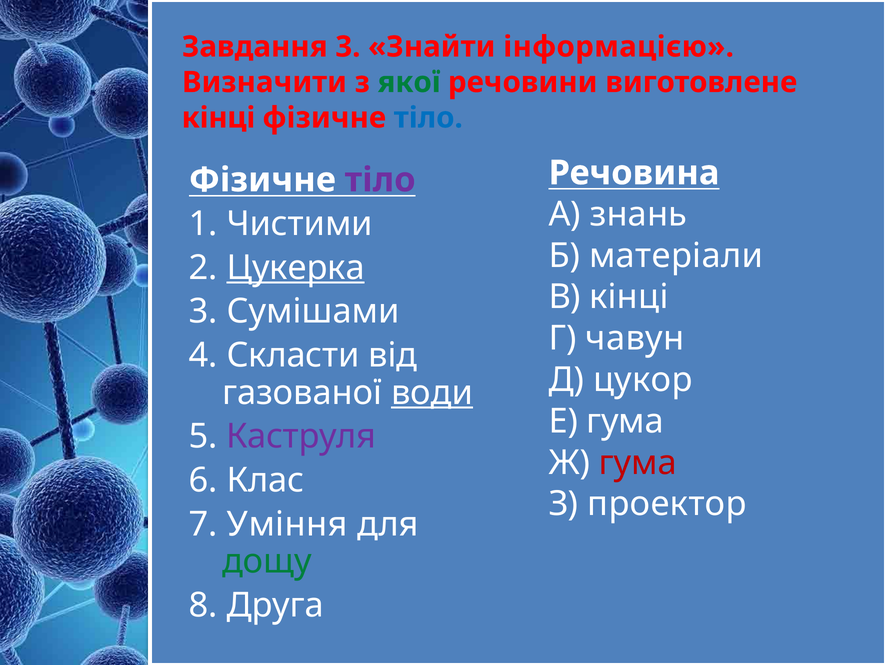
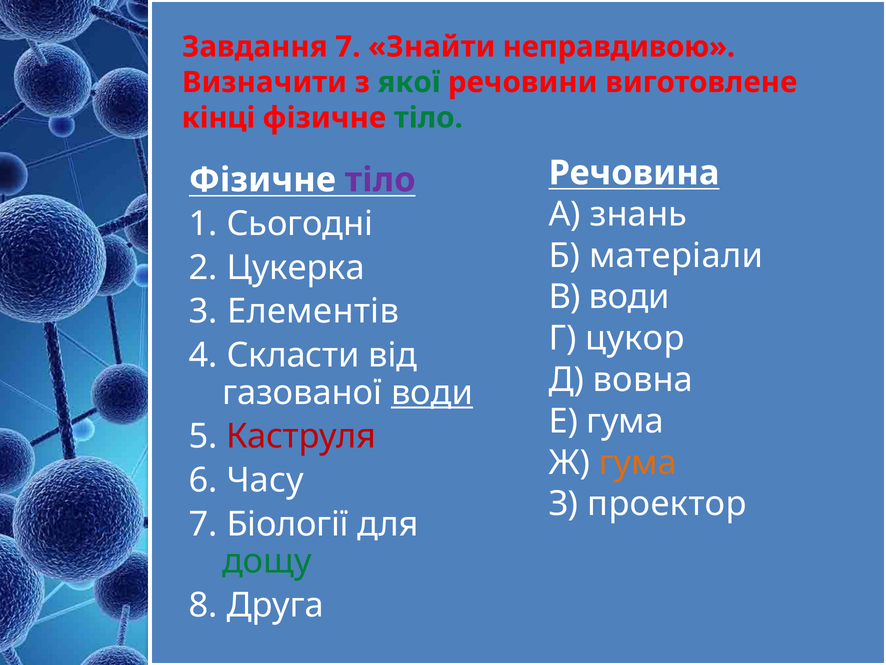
Завдання 3: 3 -> 7
інформацією: інформацією -> неправдивою
тіло at (428, 118) colour: blue -> green
Чистими: Чистими -> Сьогодні
Цукерка underline: present -> none
В кінці: кінці -> води
Сумішами: Сумішами -> Елементів
чавун: чавун -> цукор
цукор: цукор -> вовна
Каструля colour: purple -> red
гума at (638, 462) colour: red -> orange
Клас: Клас -> Часу
Уміння: Уміння -> Біології
